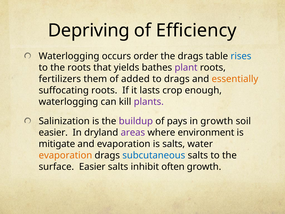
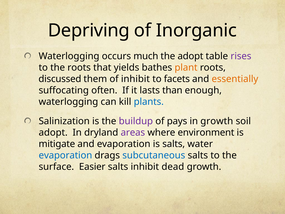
Efficiency: Efficiency -> Inorganic
order: order -> much
the drags: drags -> adopt
rises colour: blue -> purple
plant colour: purple -> orange
fertilizers: fertilizers -> discussed
of added: added -> inhibit
to drags: drags -> facets
suffocating roots: roots -> often
crop: crop -> than
plants colour: purple -> blue
easier at (53, 132): easier -> adopt
evaporation at (65, 155) colour: orange -> blue
often: often -> dead
